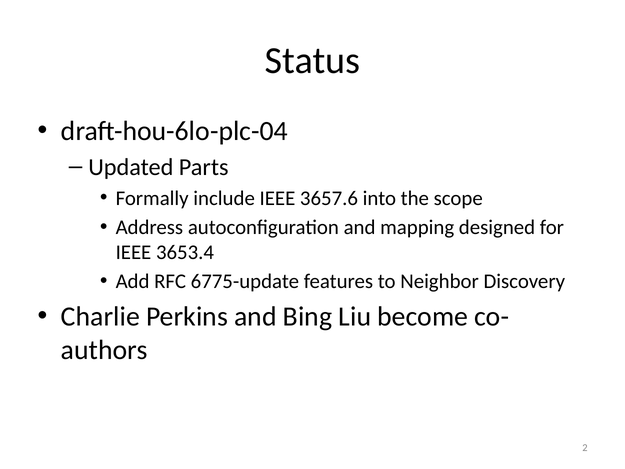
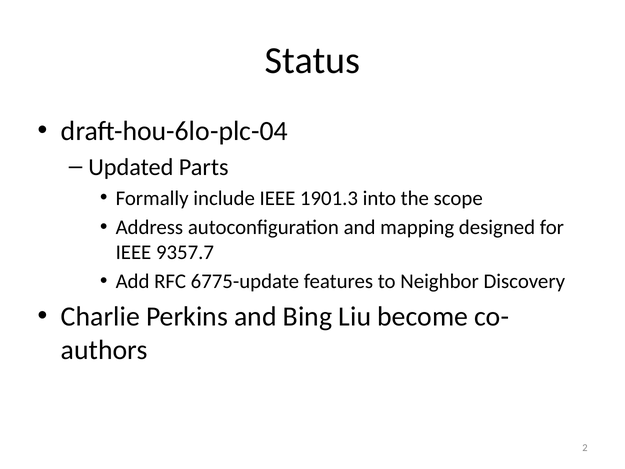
3657.6: 3657.6 -> 1901.3
3653.4: 3653.4 -> 9357.7
